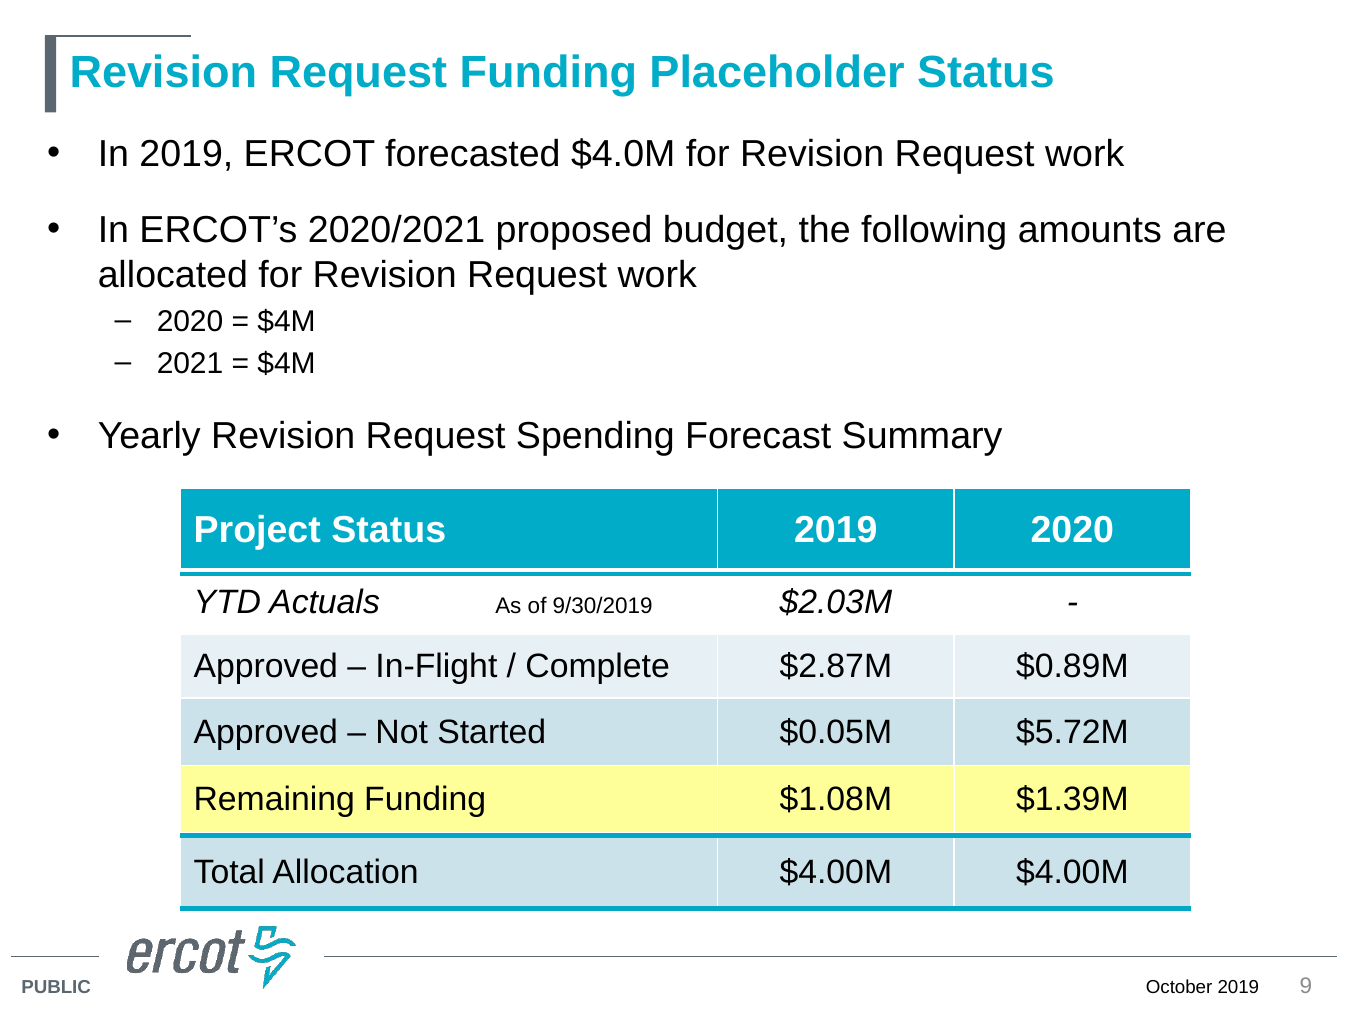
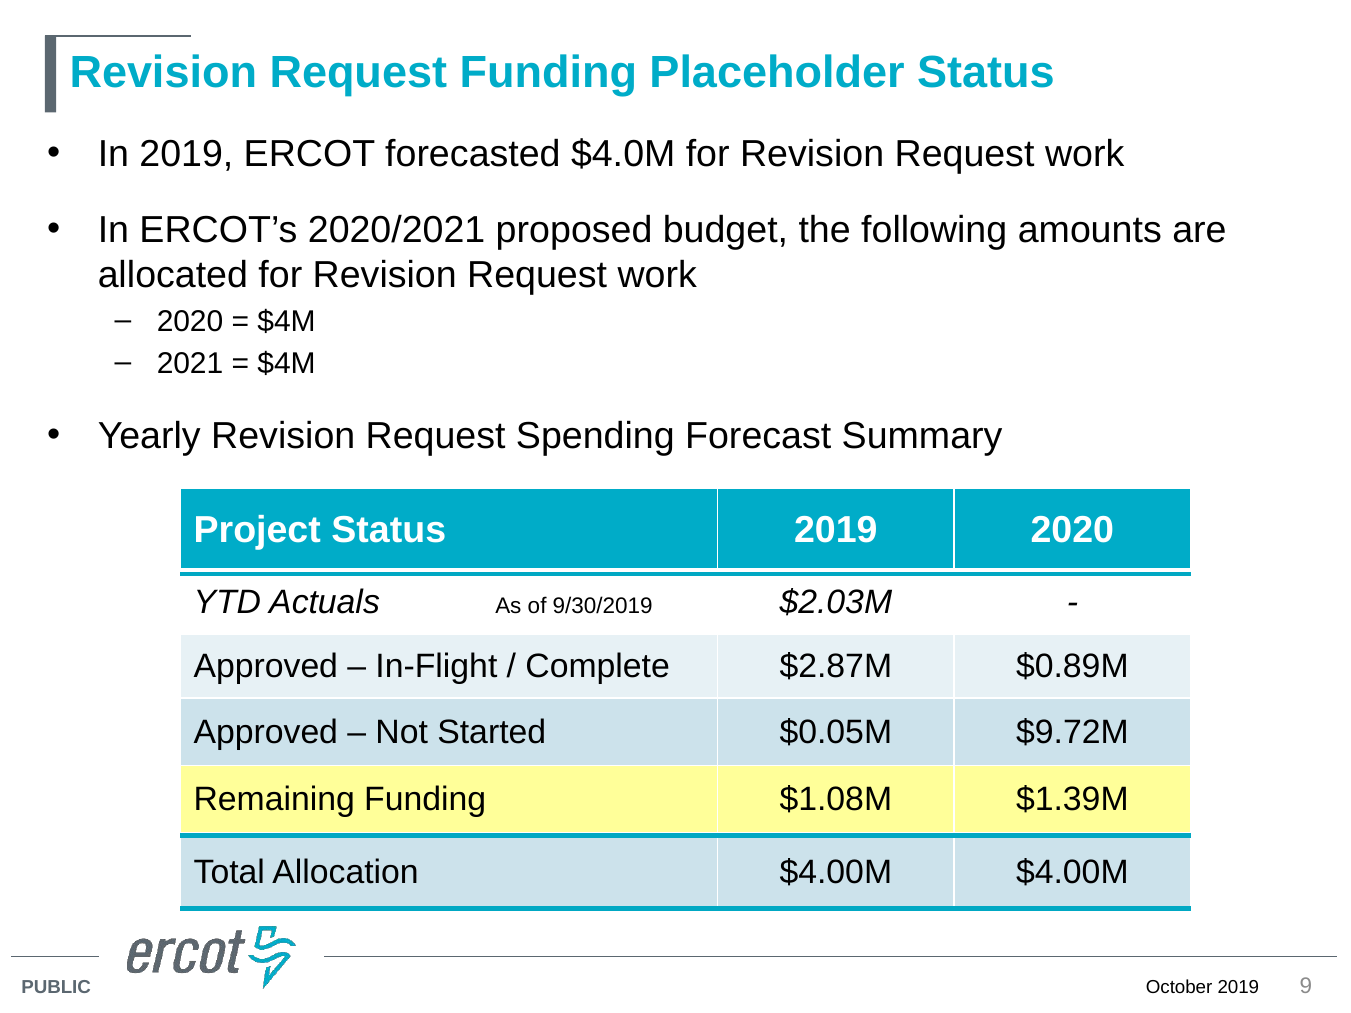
$5.72M: $5.72M -> $9.72M
